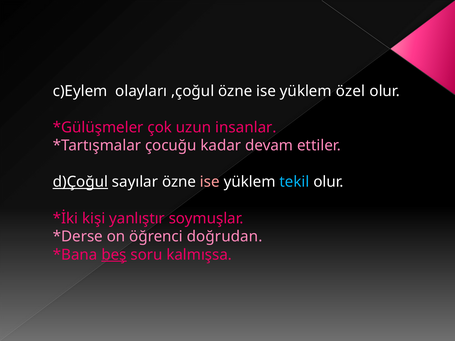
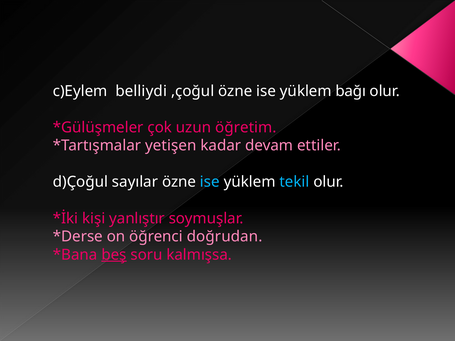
olayları: olayları -> belliydi
özel: özel -> bağı
insanlar: insanlar -> öğretim
çocuğu: çocuğu -> yetişen
d)Çoğul underline: present -> none
ise at (210, 182) colour: pink -> light blue
